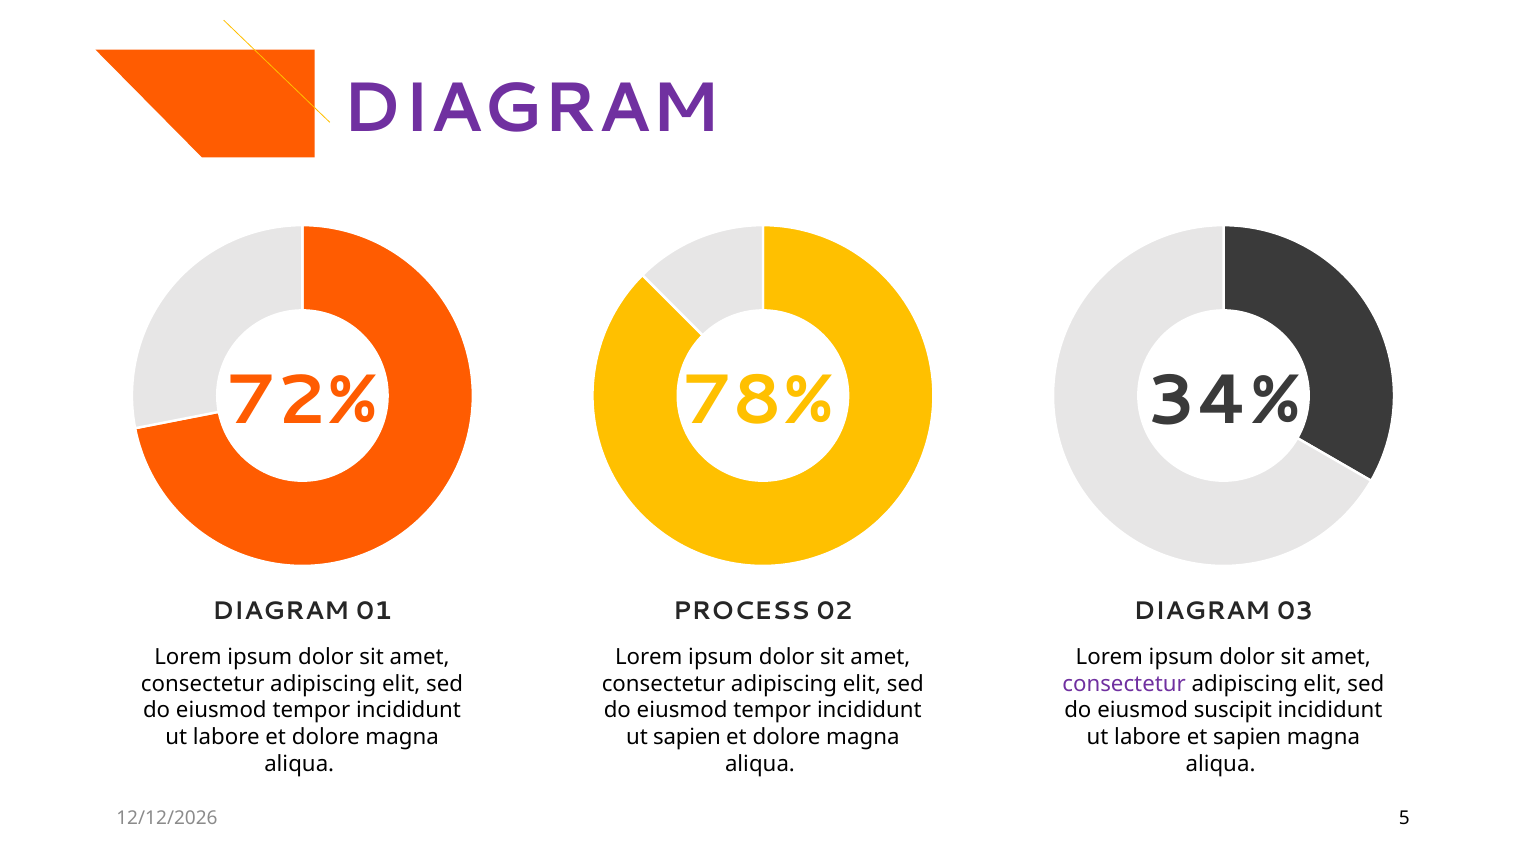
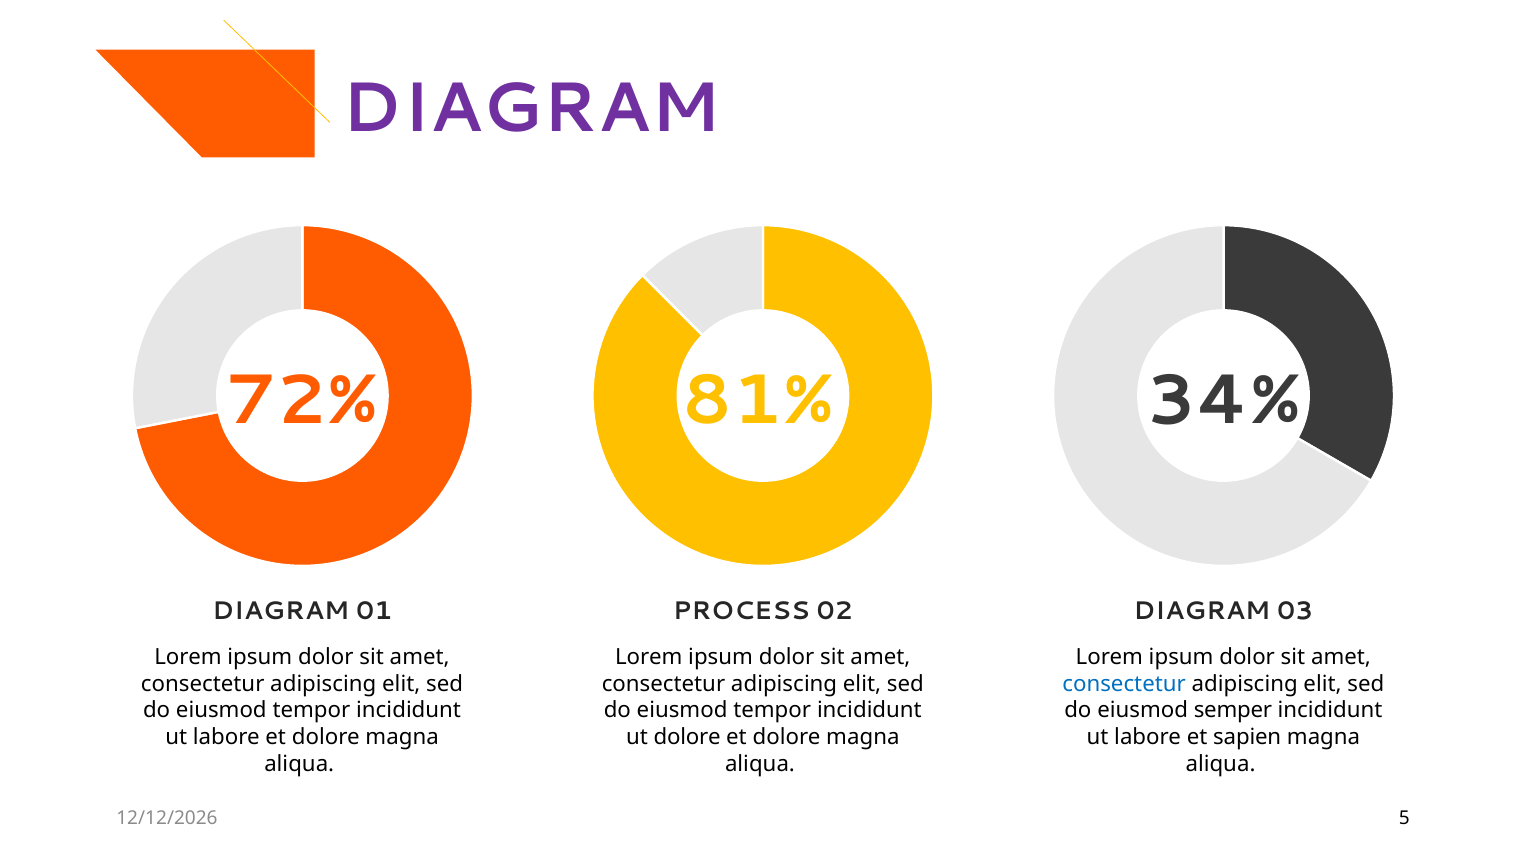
78%: 78% -> 81%
consectetur at (1124, 684) colour: purple -> blue
suscipit: suscipit -> semper
ut sapien: sapien -> dolore
